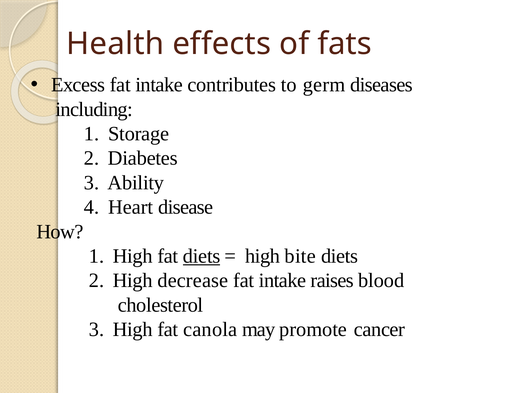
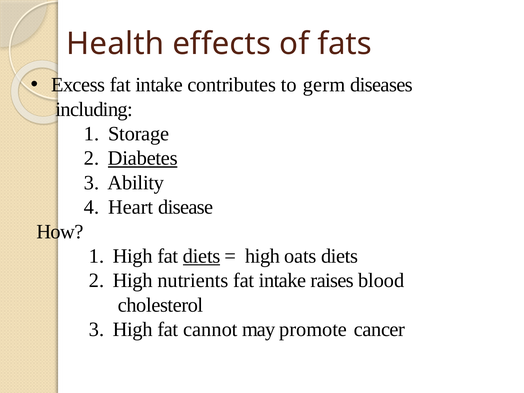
Diabetes underline: none -> present
bite: bite -> oats
decrease: decrease -> nutrients
canola: canola -> cannot
